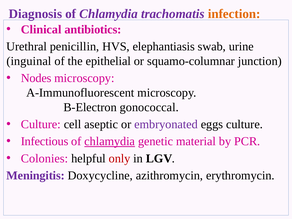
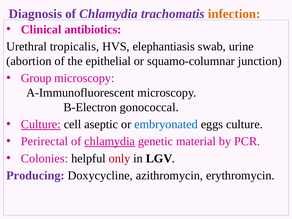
penicillin: penicillin -> tropicalis
inguinal: inguinal -> abortion
Nodes: Nodes -> Group
Culture at (41, 124) underline: none -> present
embryonated colour: purple -> blue
Infectious: Infectious -> Perirectal
Meningitis: Meningitis -> Producing
